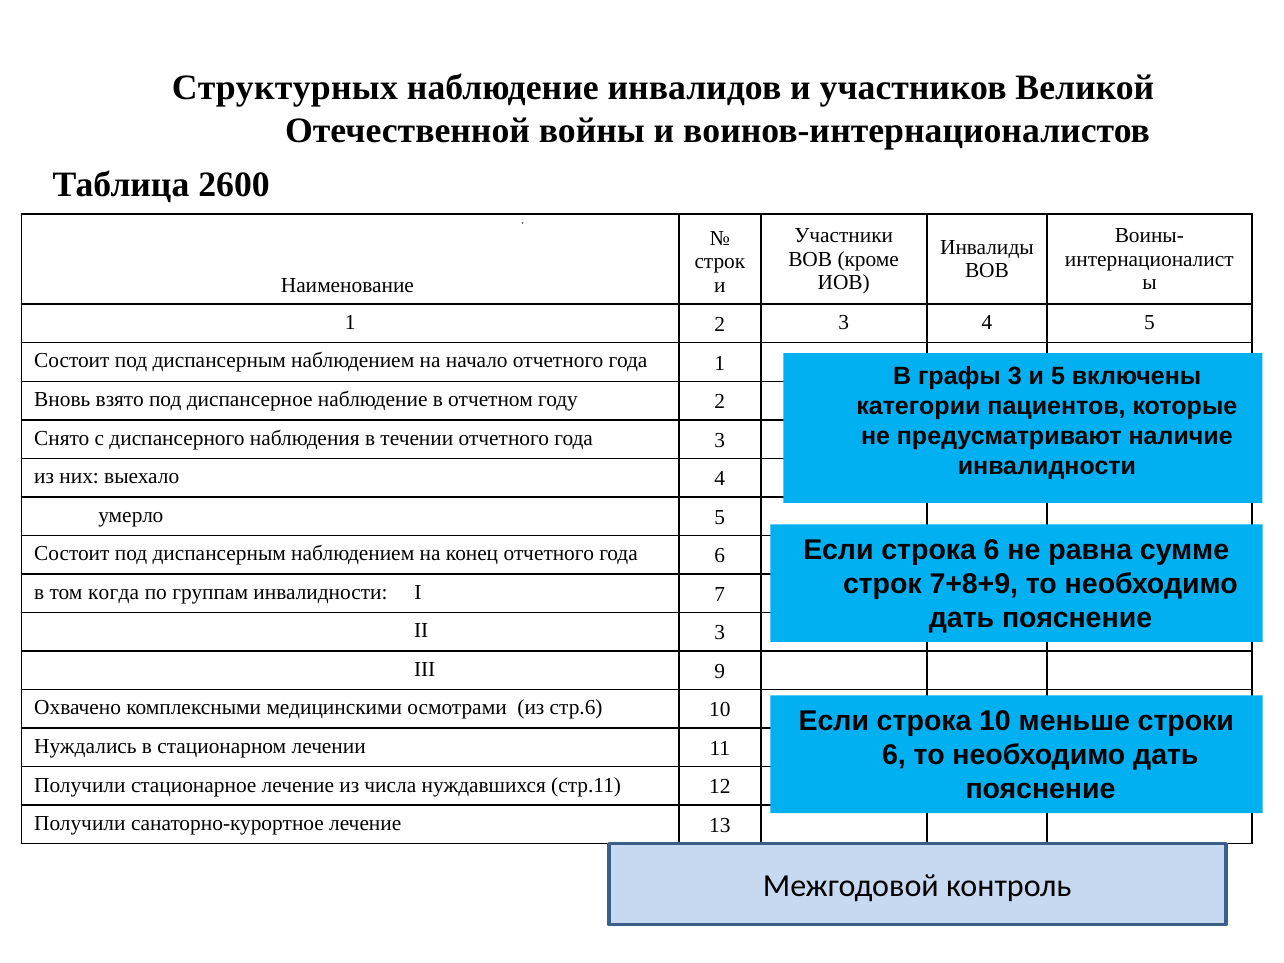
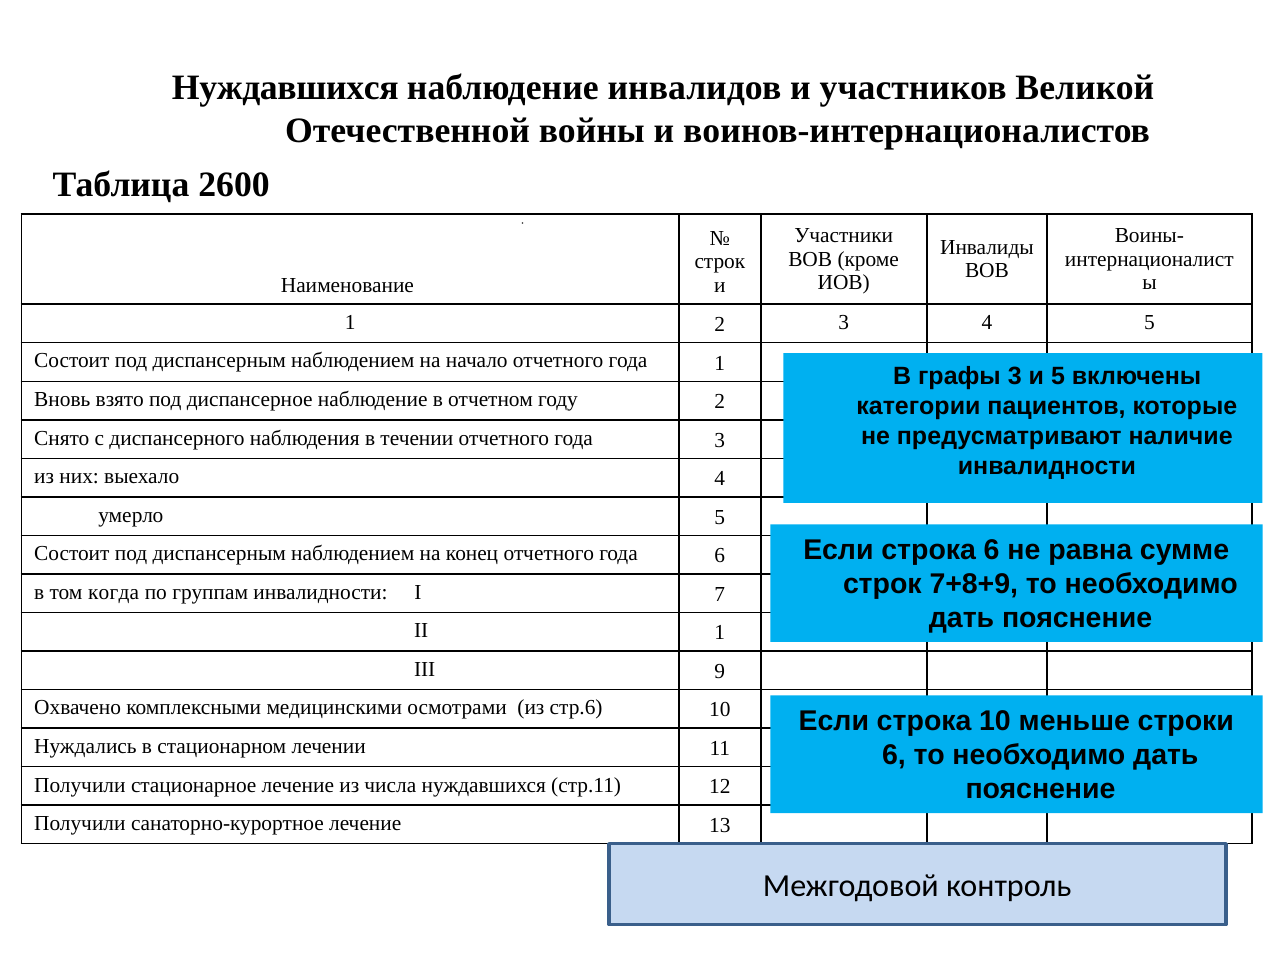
Структурных at (285, 88): Структурных -> Нуждавшихся
II 3: 3 -> 1
